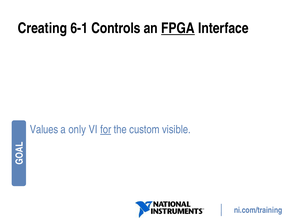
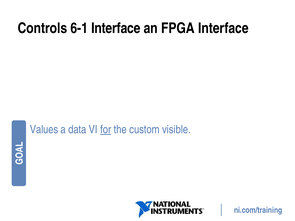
Creating: Creating -> Controls
6-1 Controls: Controls -> Interface
FPGA underline: present -> none
only: only -> data
